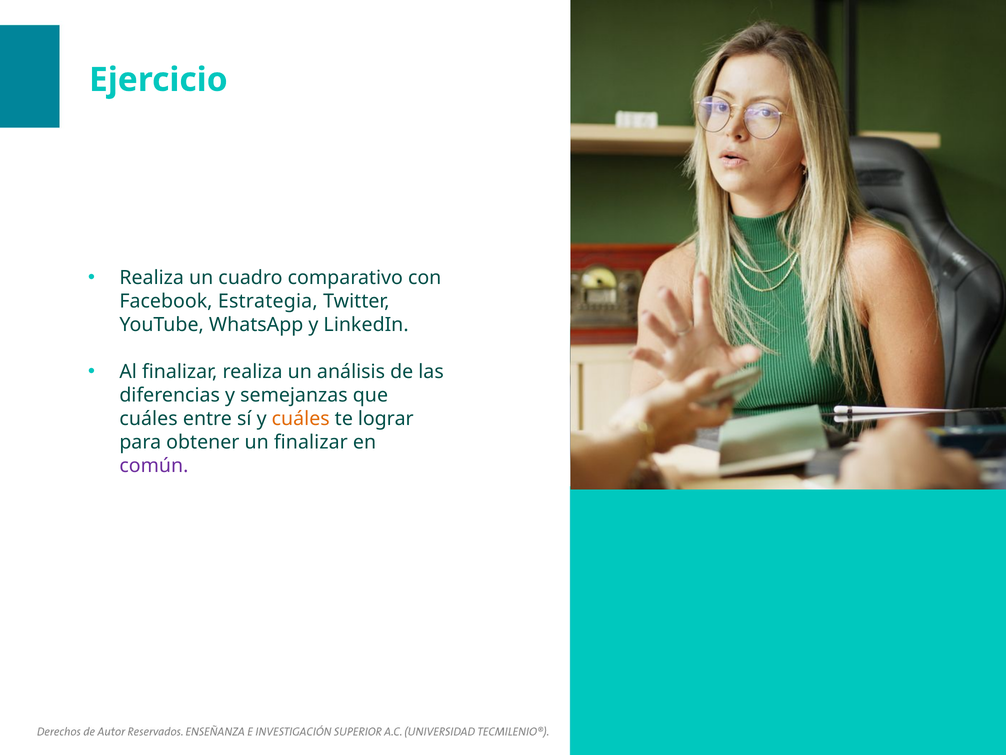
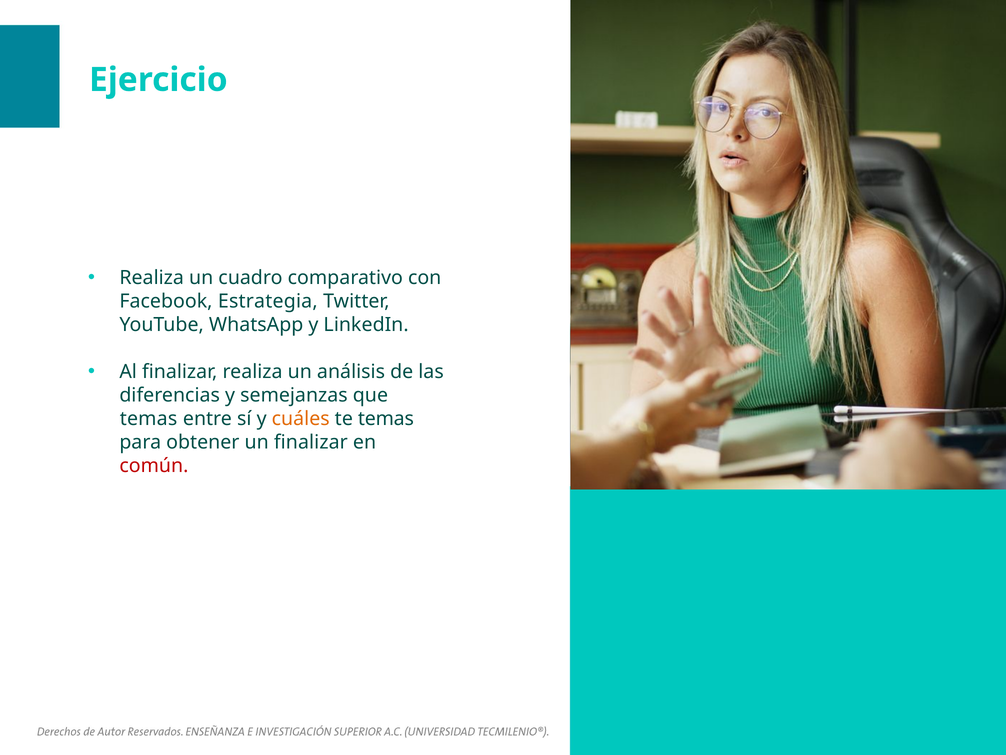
cuáles at (149, 419): cuáles -> temas
te lograr: lograr -> temas
común colour: purple -> red
